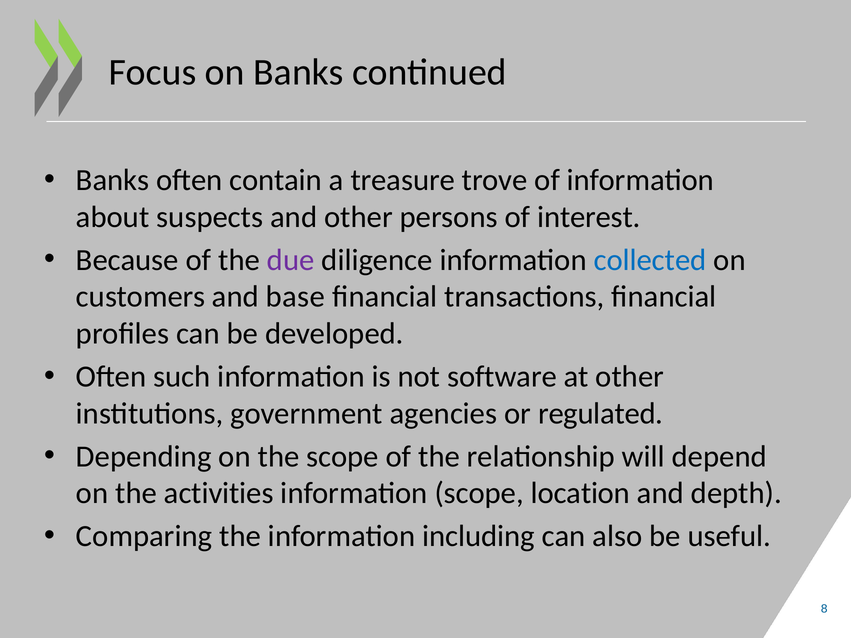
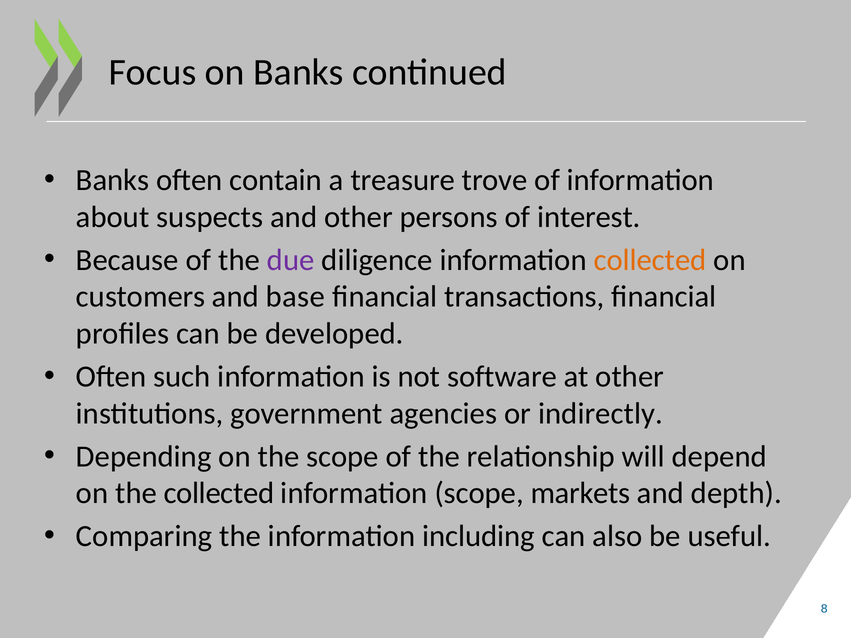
collected at (650, 260) colour: blue -> orange
regulated: regulated -> indirectly
the activities: activities -> collected
location: location -> markets
